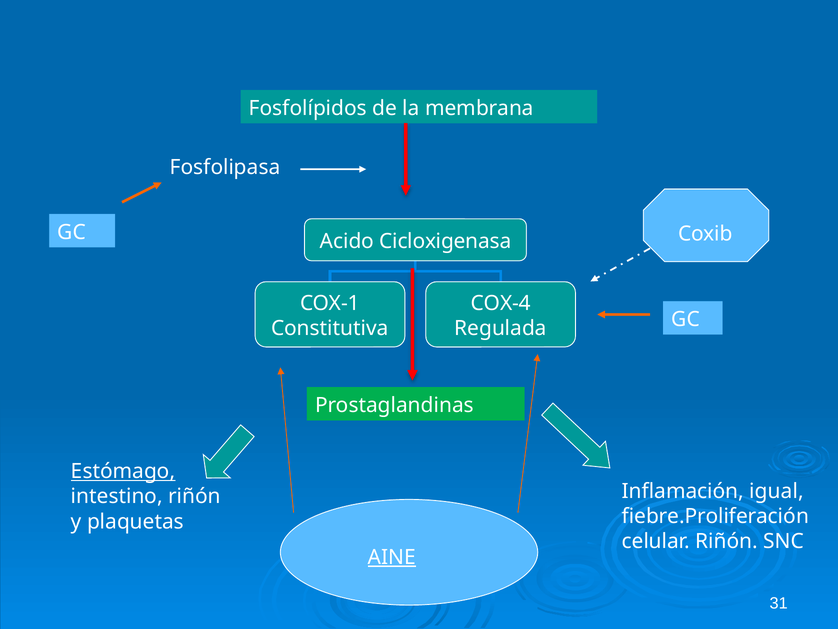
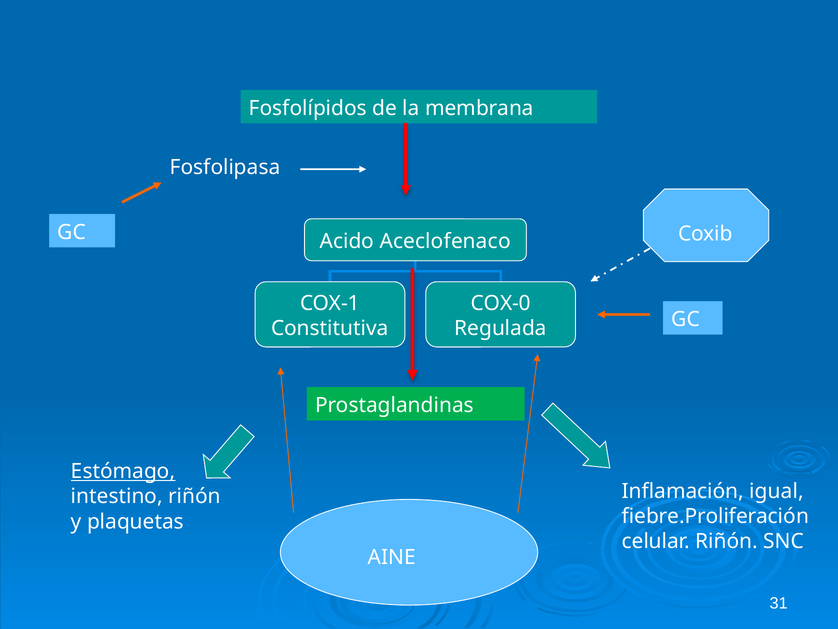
Cicloxigenasa: Cicloxigenasa -> Aceclofenaco
COX-4: COX-4 -> COX-0
AINE underline: present -> none
